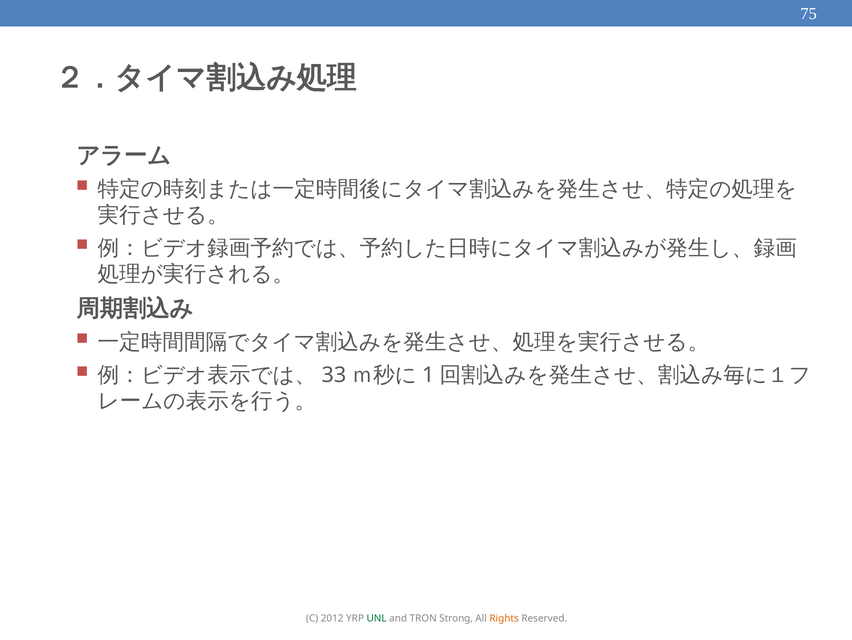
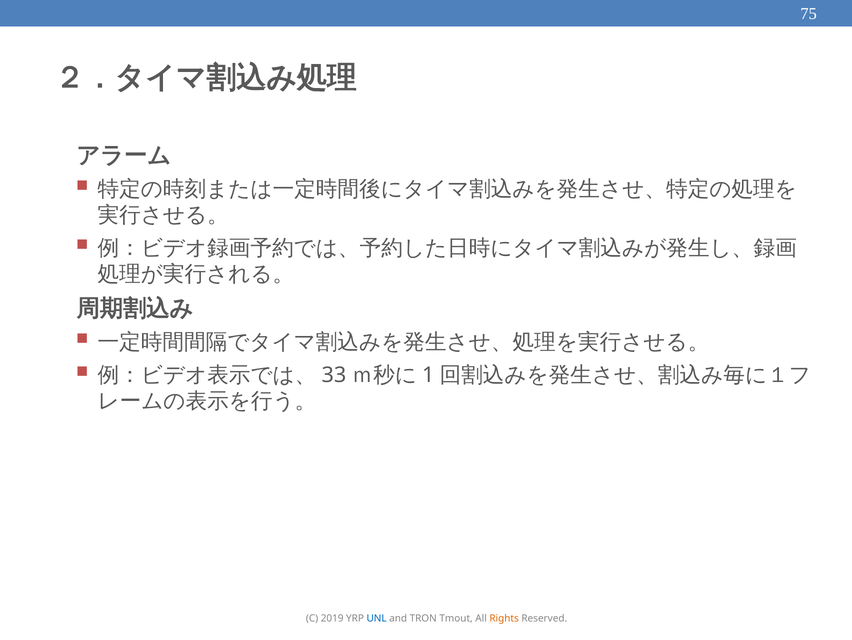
2012: 2012 -> 2019
UNL colour: green -> blue
Strong: Strong -> Tmout
